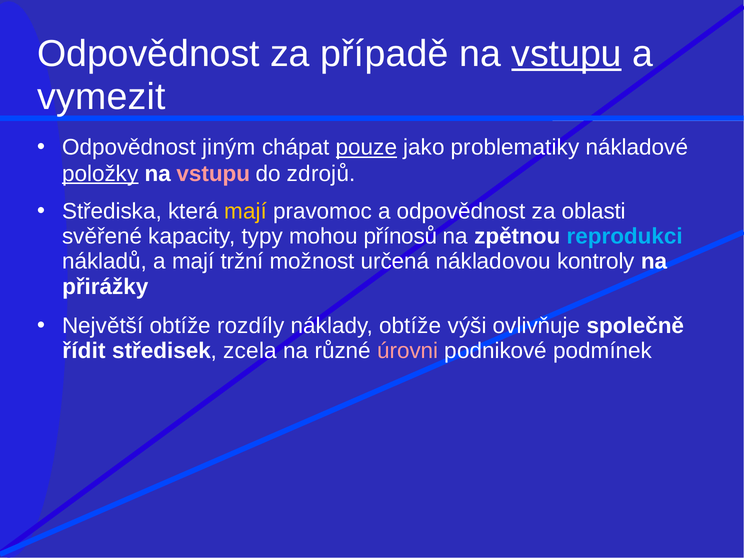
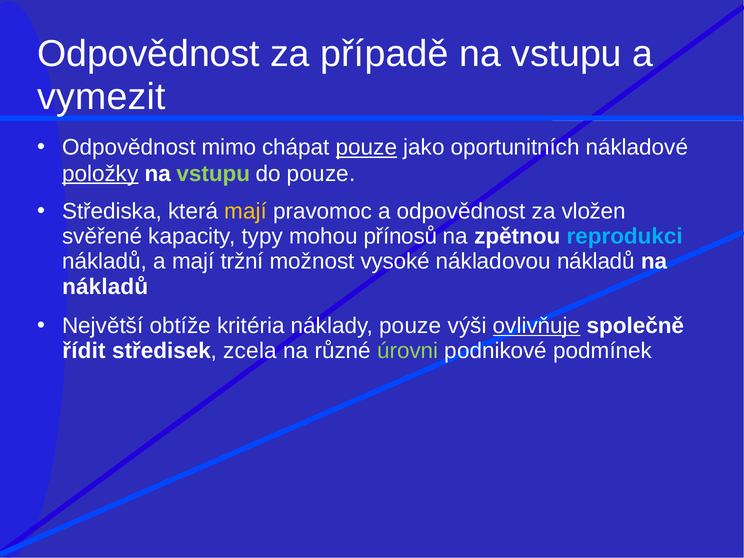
vstupu at (567, 54) underline: present -> none
jiným: jiným -> mimo
problematiky: problematiky -> oportunitních
vstupu at (213, 174) colour: pink -> light green
do zdrojů: zdrojů -> pouze
oblasti: oblasti -> vložen
určená: určená -> vysoké
nákladovou kontroly: kontroly -> nákladů
přirážky at (105, 287): přirážky -> nákladů
rozdíly: rozdíly -> kritéria
náklady obtíže: obtíže -> pouze
ovlivňuje underline: none -> present
úrovni colour: pink -> light green
